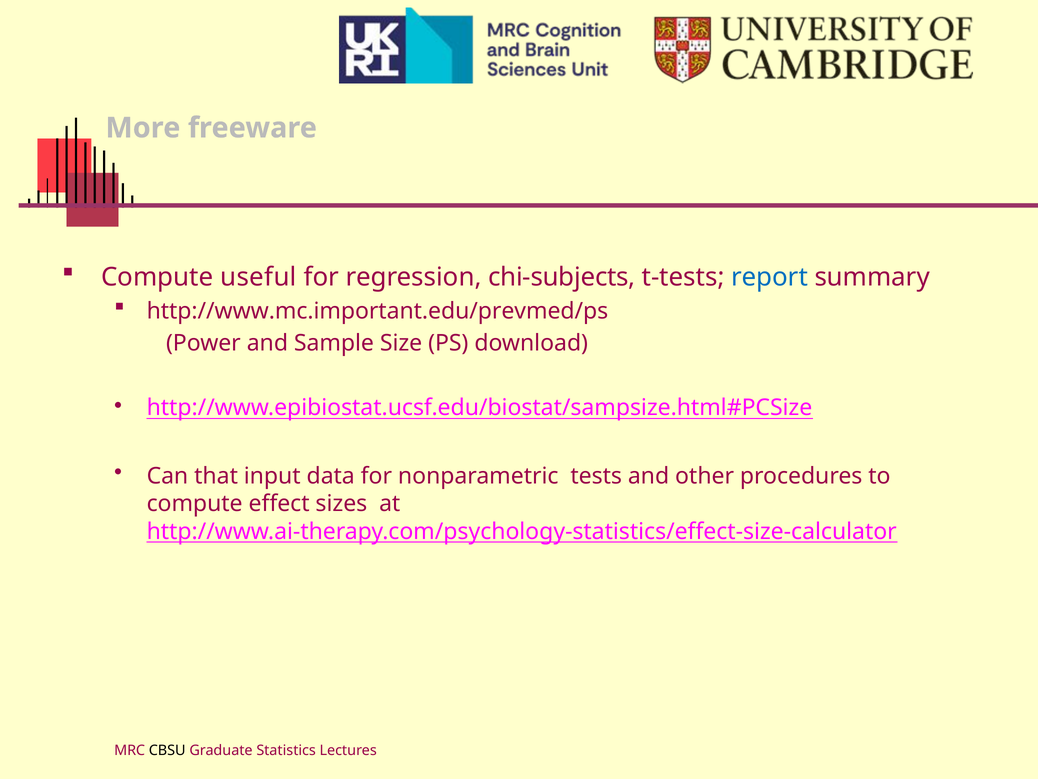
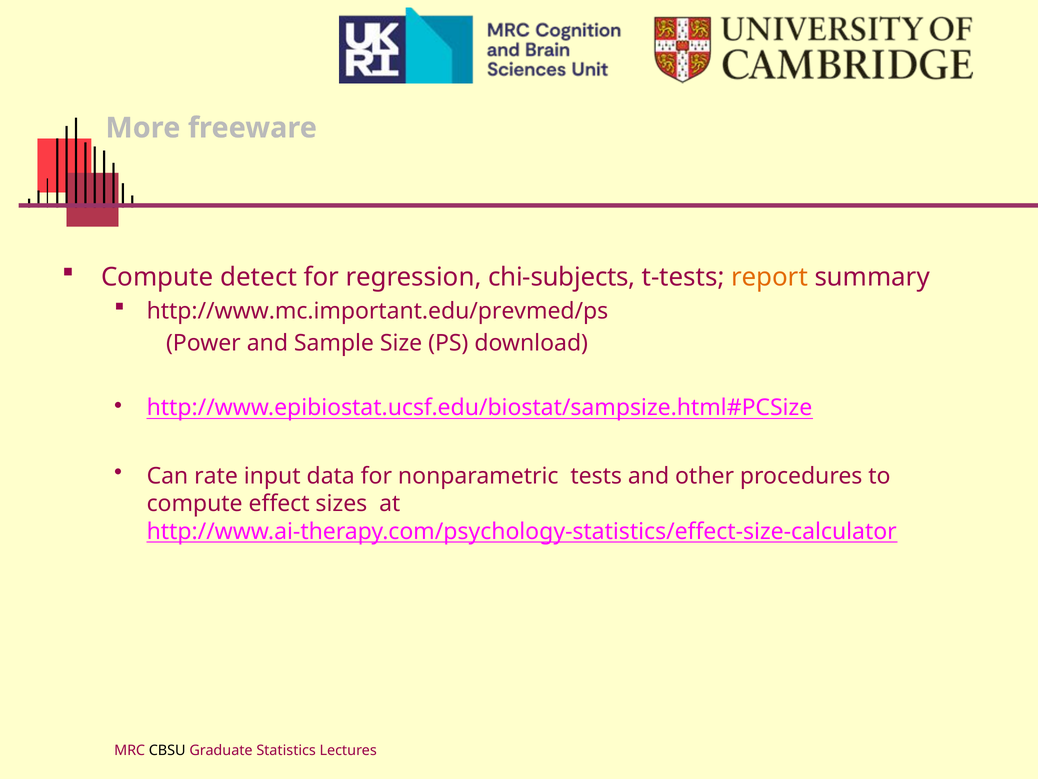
useful: useful -> detect
report colour: blue -> orange
that: that -> rate
